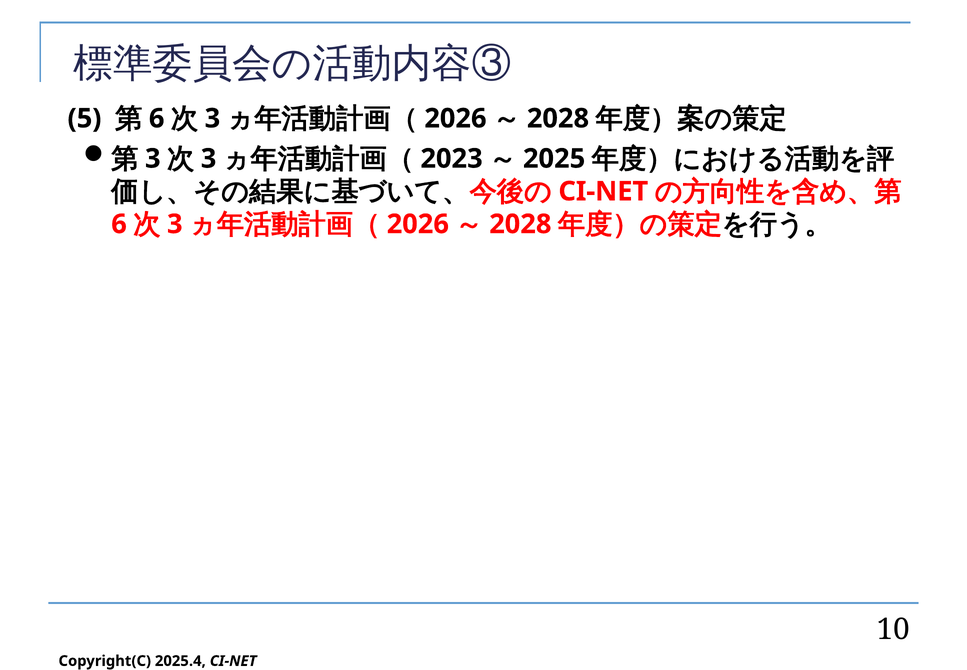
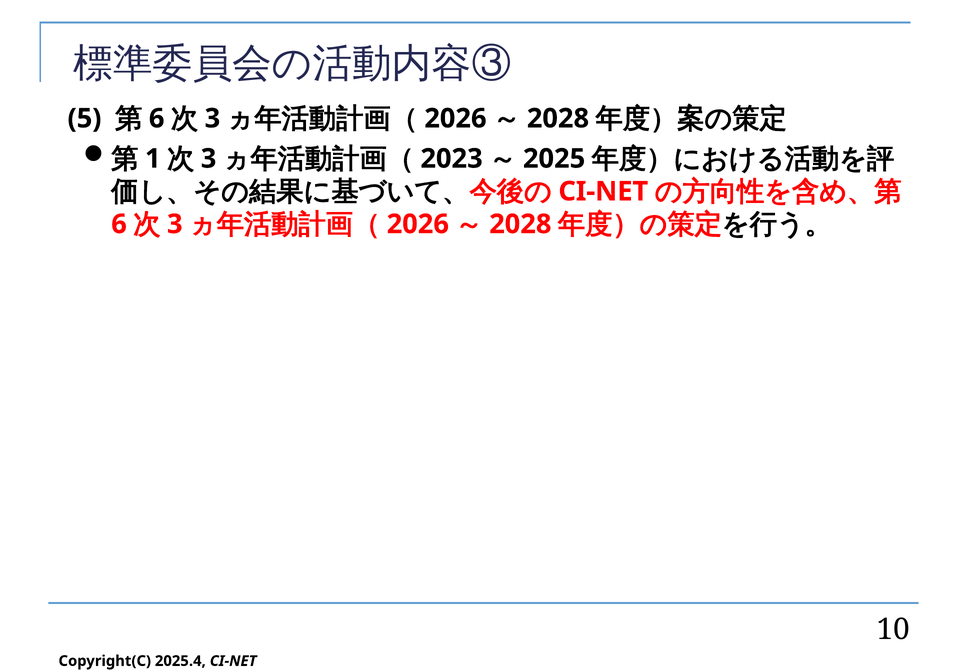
3 at (153, 159): 3 -> 1
